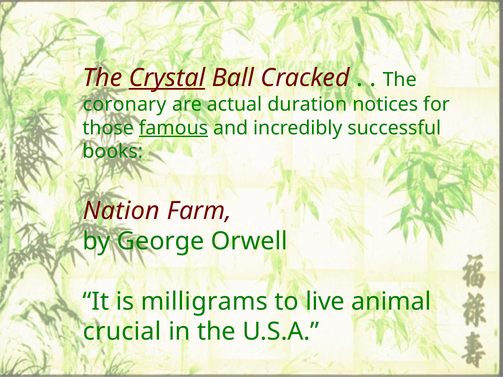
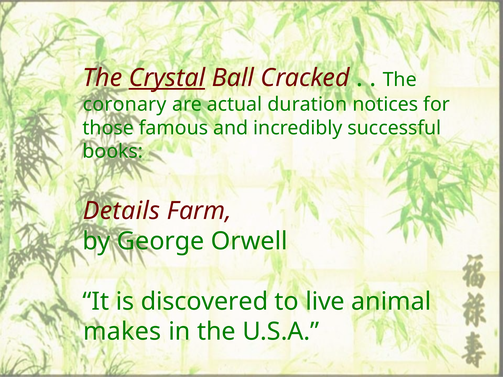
famous underline: present -> none
Nation: Nation -> Details
milligrams: milligrams -> discovered
crucial: crucial -> makes
